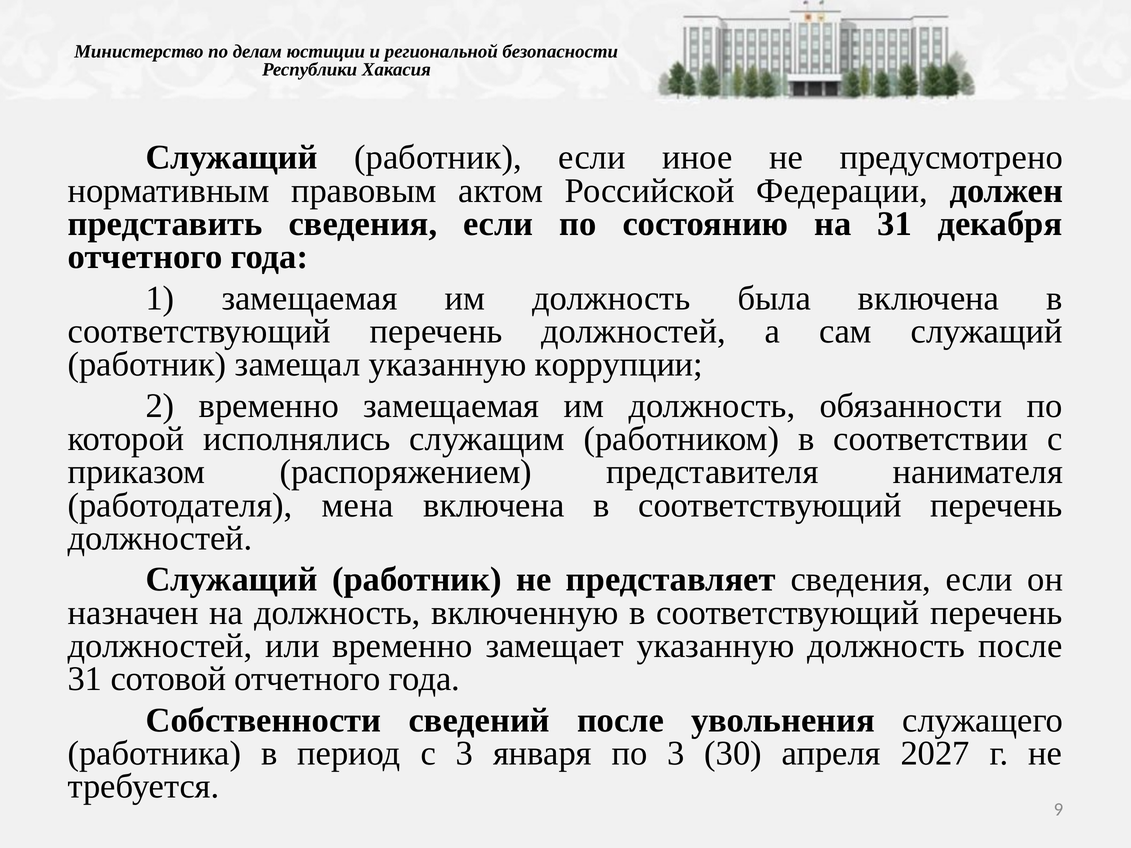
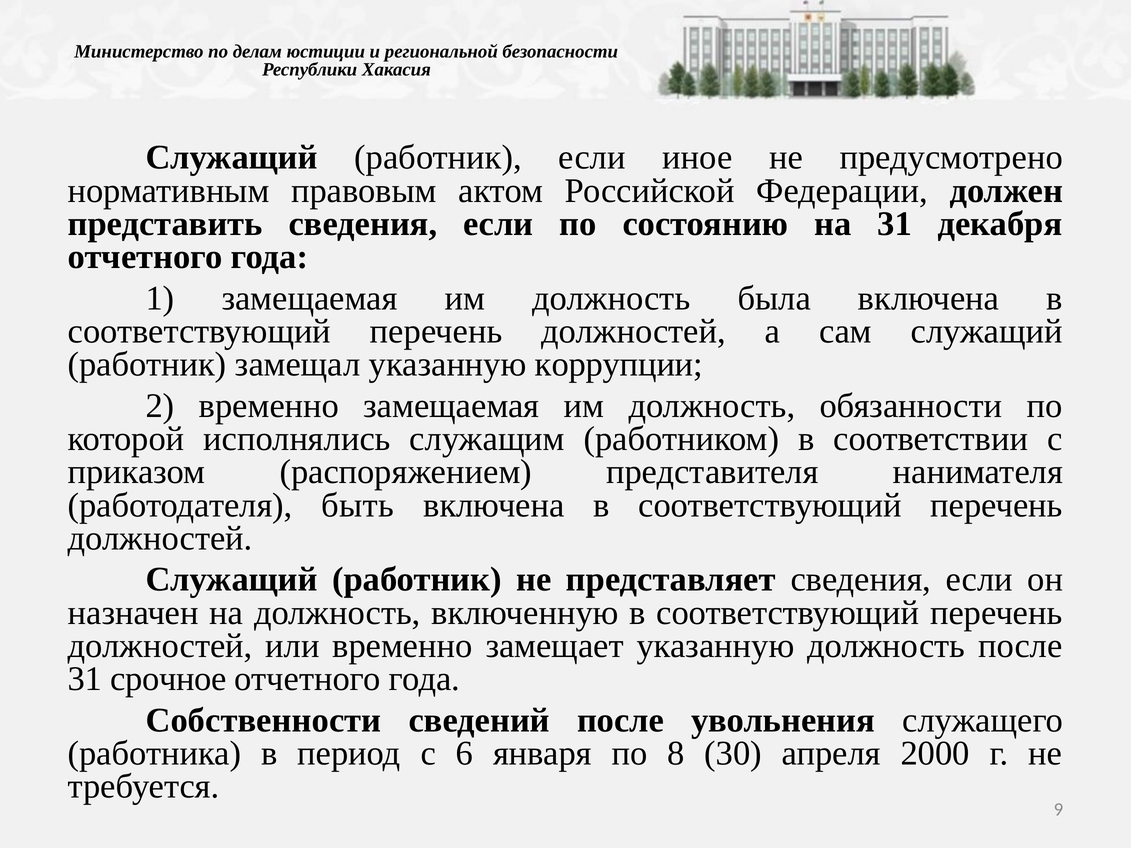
мена: мена -> быть
сотовой: сотовой -> срочное
с 3: 3 -> 6
по 3: 3 -> 8
2027: 2027 -> 2000
